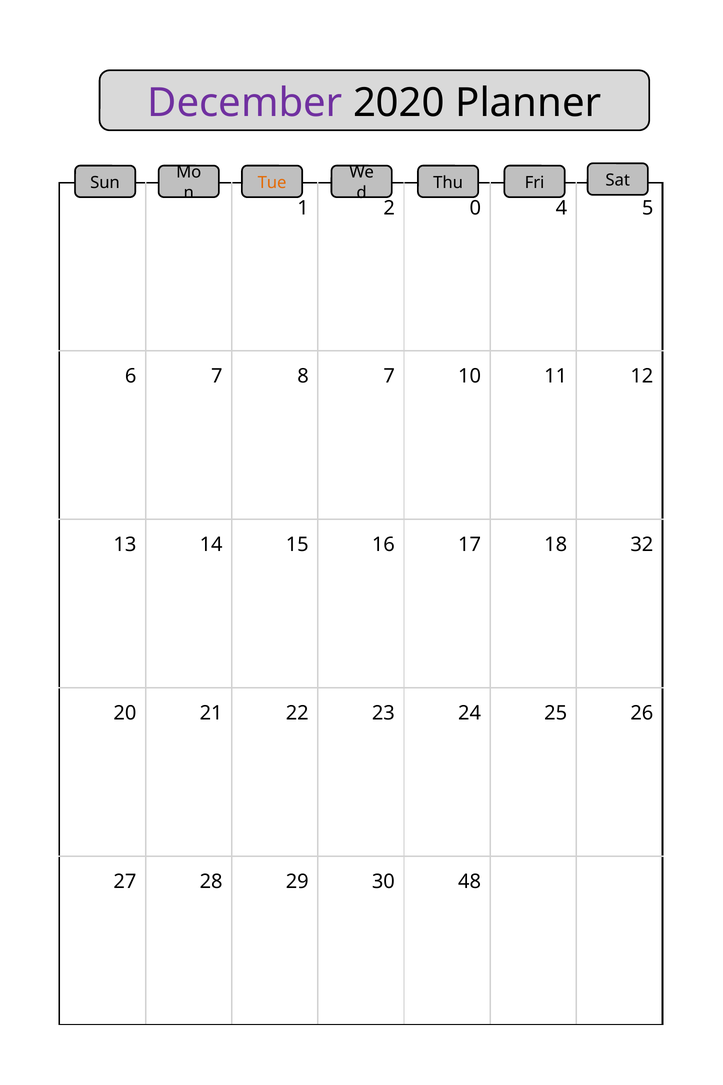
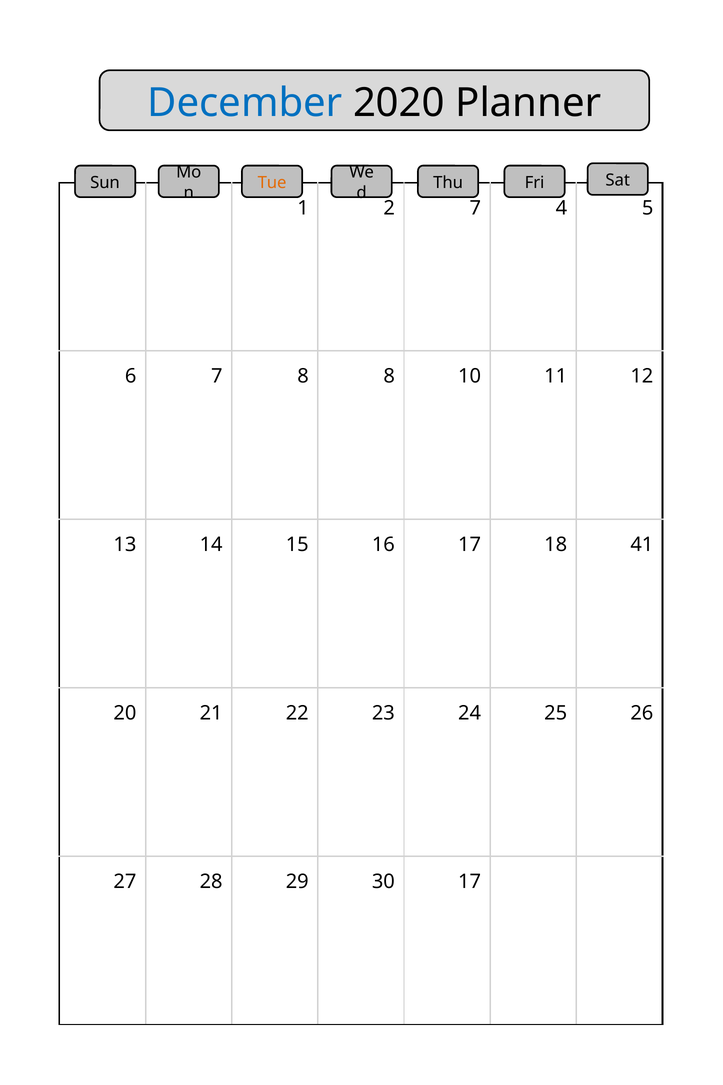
December colour: purple -> blue
2 0: 0 -> 7
8 7: 7 -> 8
32: 32 -> 41
30 48: 48 -> 17
